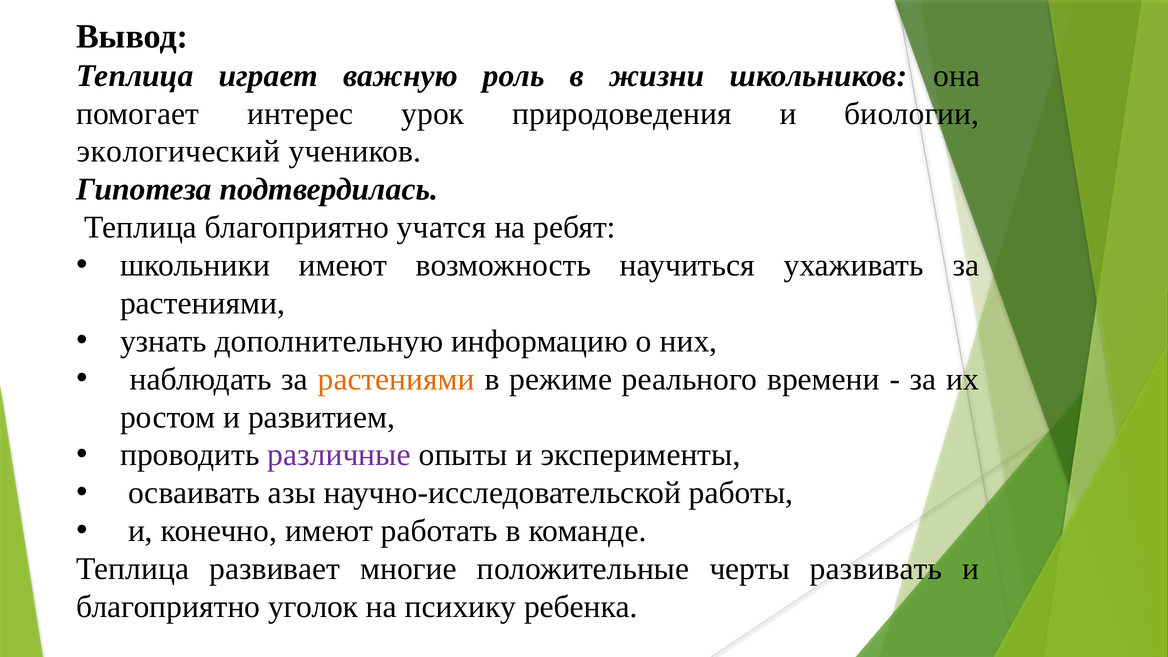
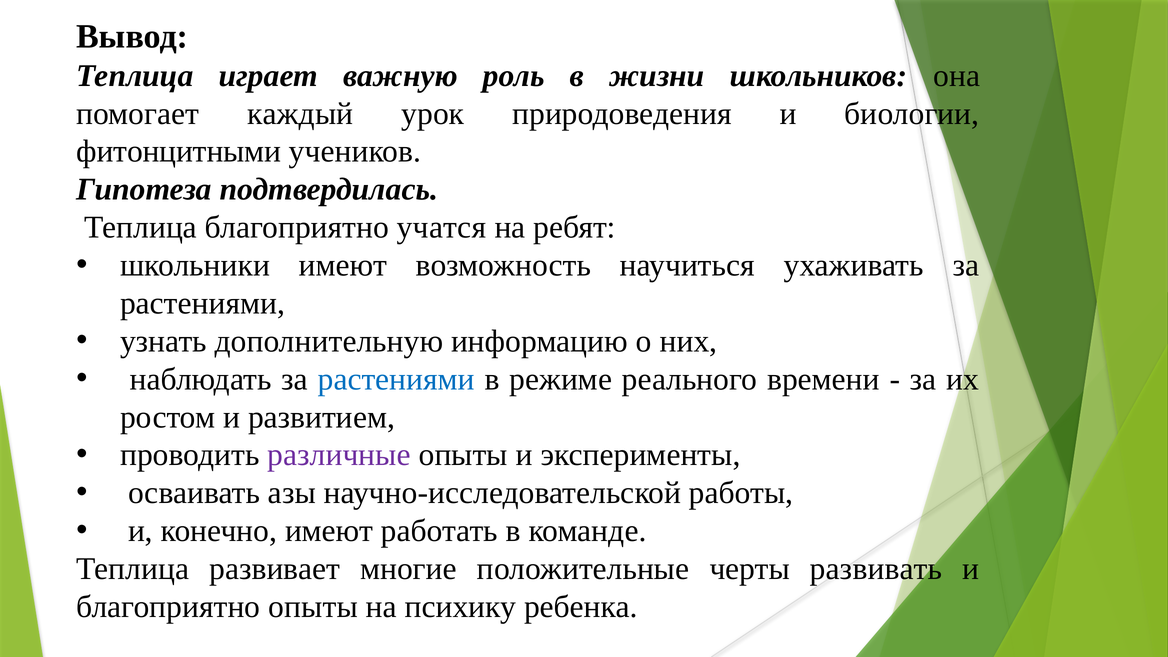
интерес: интерес -> каждый
экологический: экологический -> фитонцитными
растениями at (396, 379) colour: orange -> blue
благоприятно уголок: уголок -> опыты
